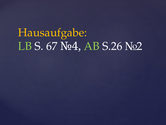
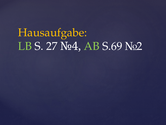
67: 67 -> 27
S.26: S.26 -> S.69
